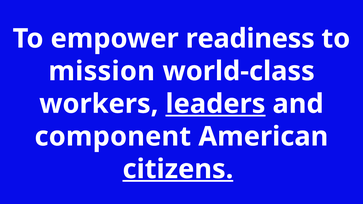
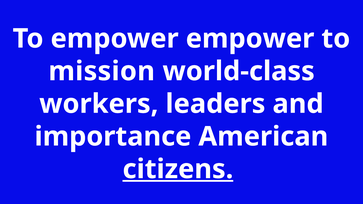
empower readiness: readiness -> empower
leaders underline: present -> none
component: component -> importance
